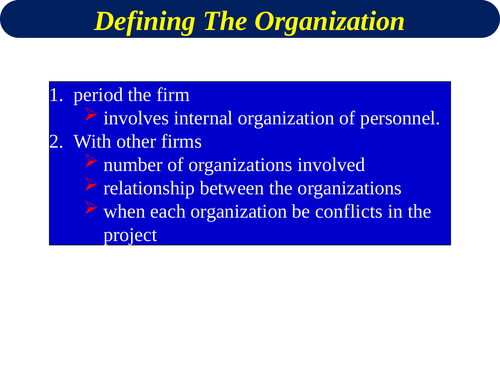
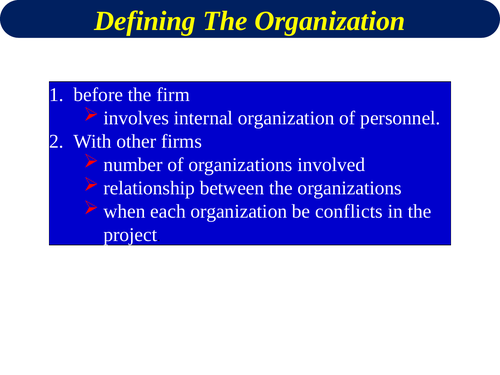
period: period -> before
